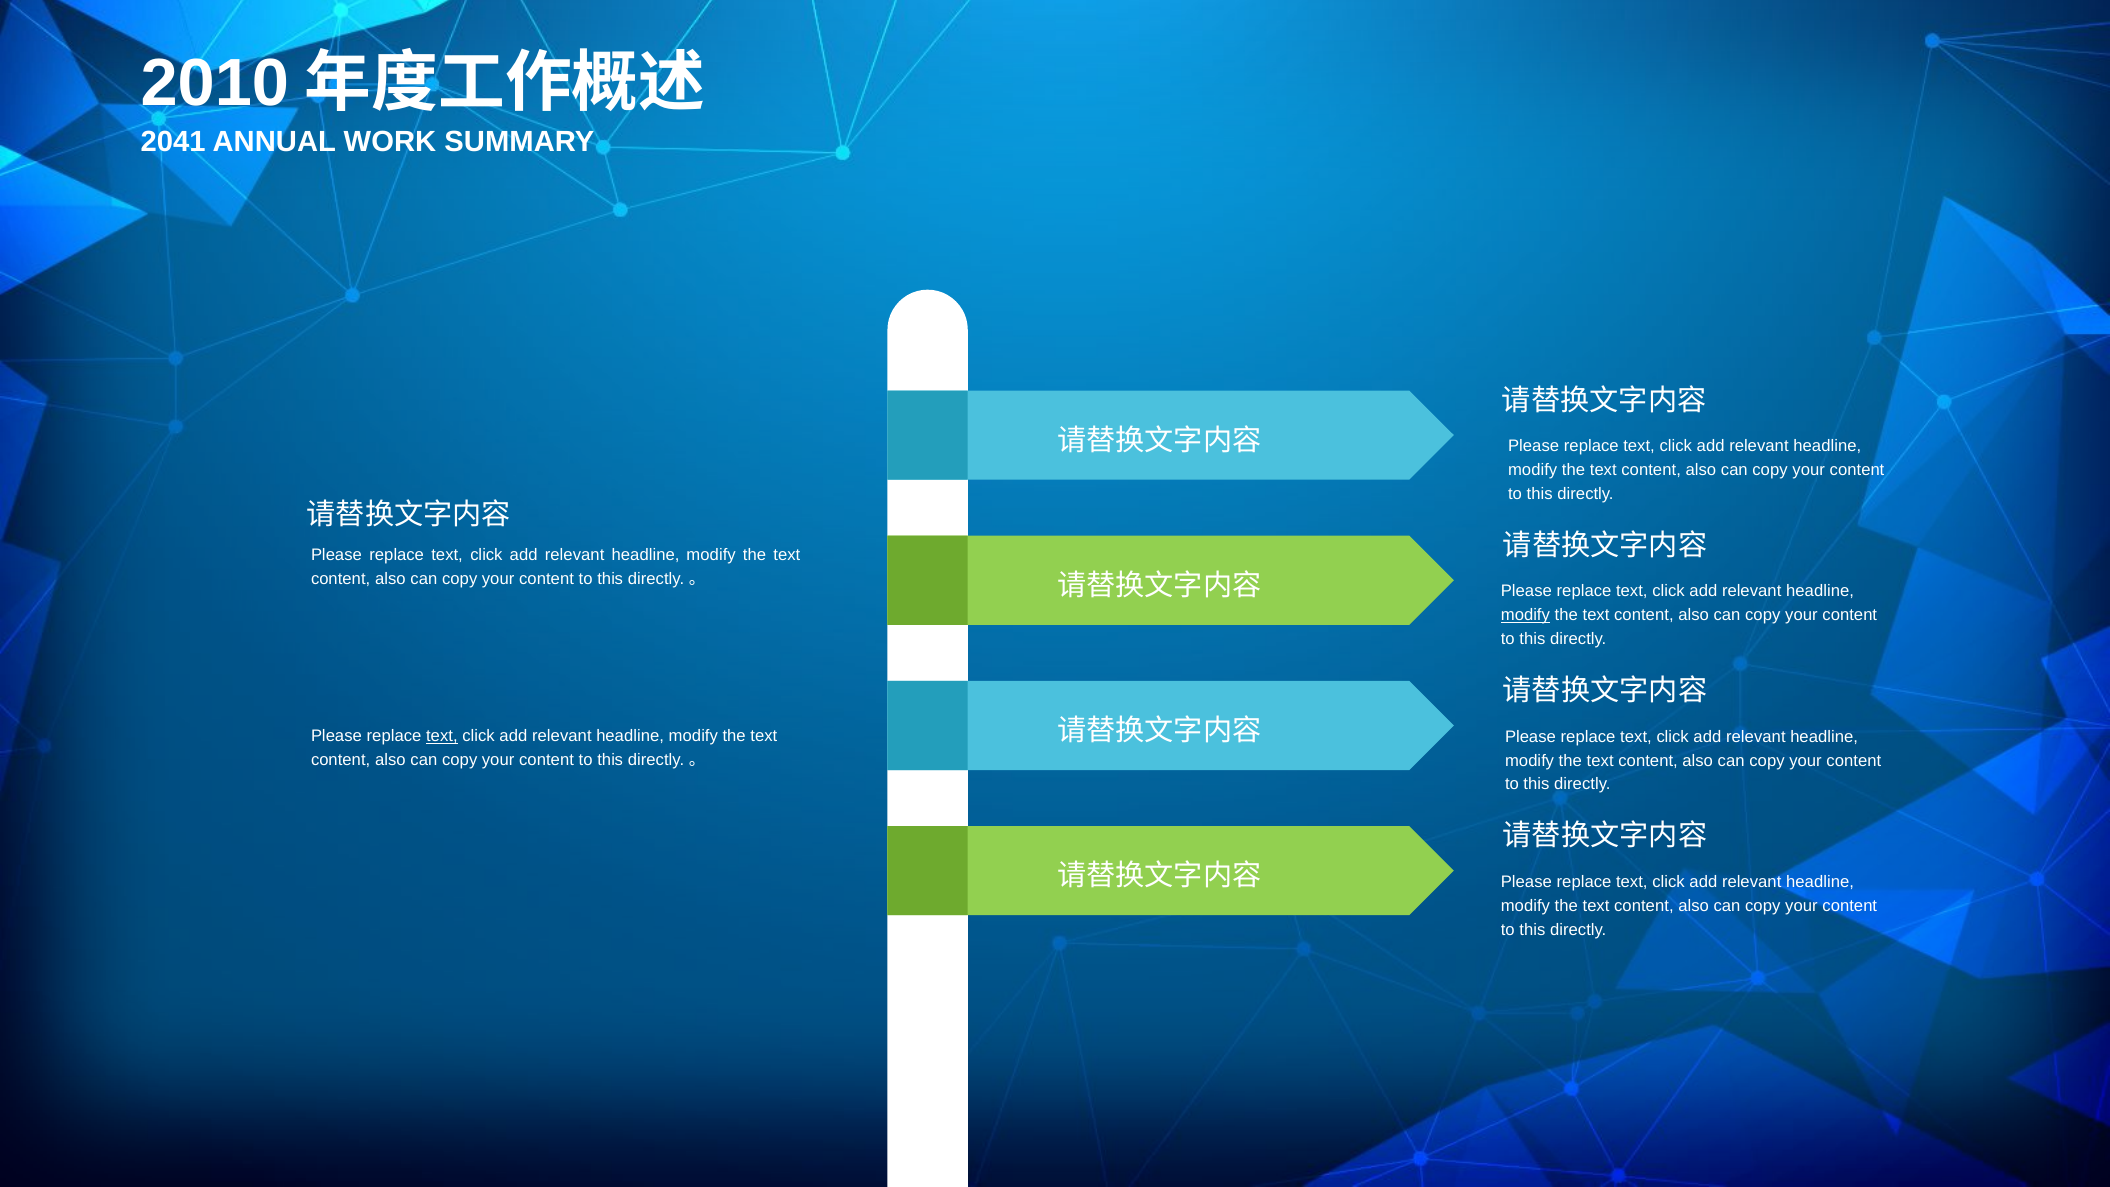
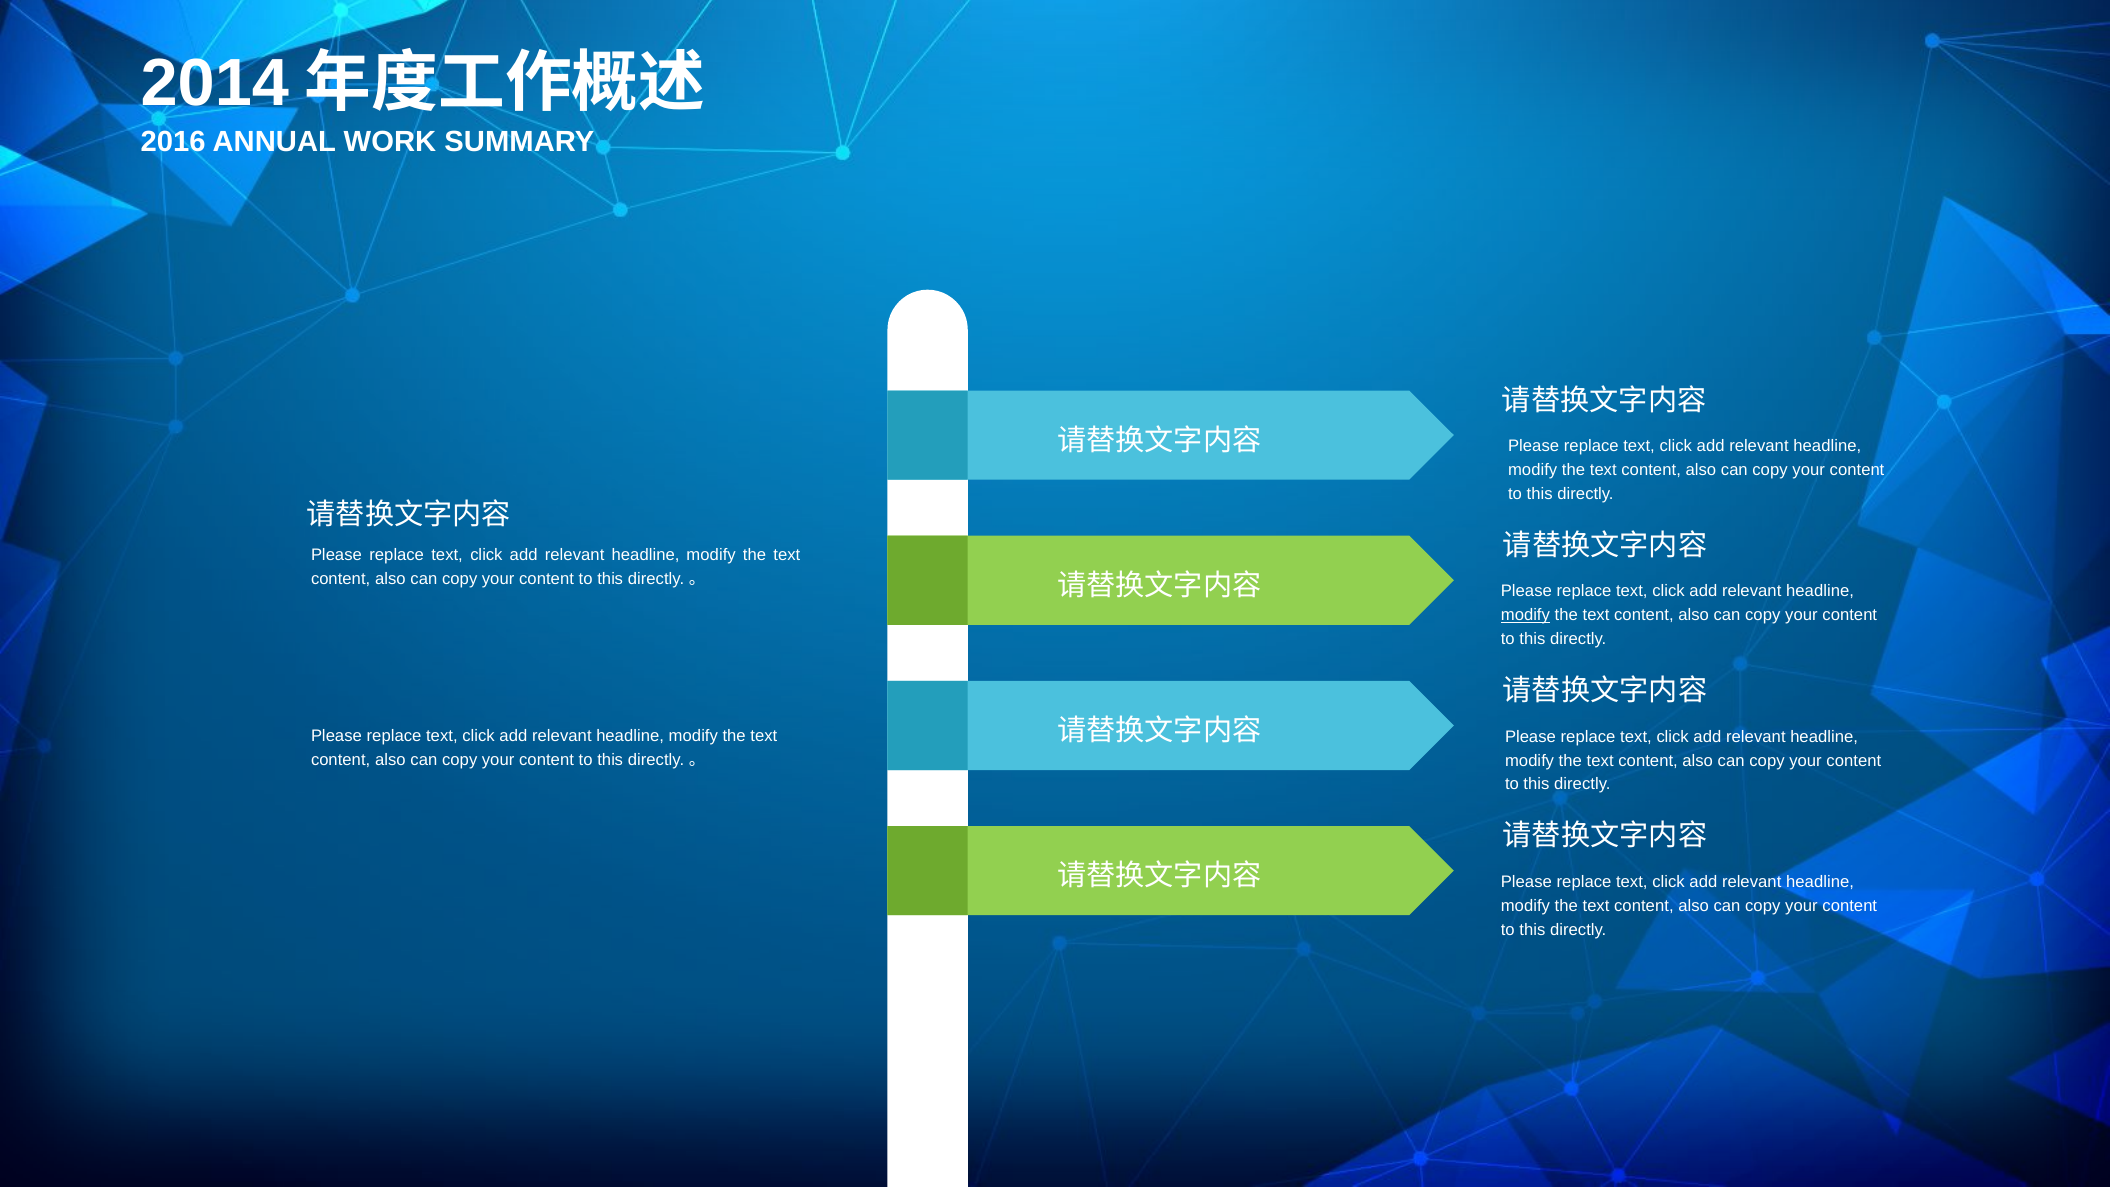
2010: 2010 -> 2014
2041: 2041 -> 2016
text at (442, 736) underline: present -> none
